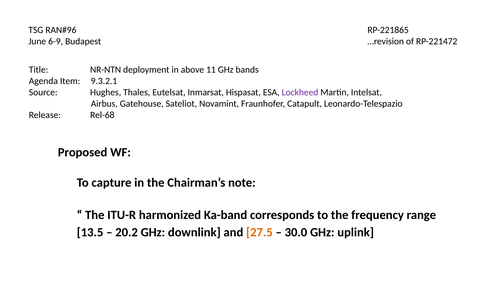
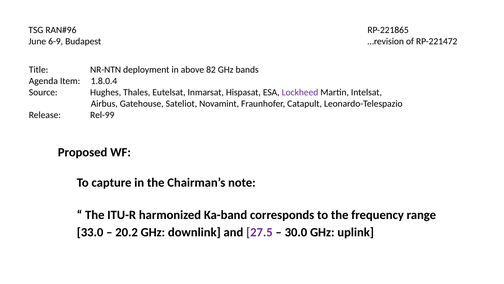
11: 11 -> 82
9.3.2.1: 9.3.2.1 -> 1.8.0.4
Rel-68: Rel-68 -> Rel-99
13.5: 13.5 -> 33.0
27.5 colour: orange -> purple
